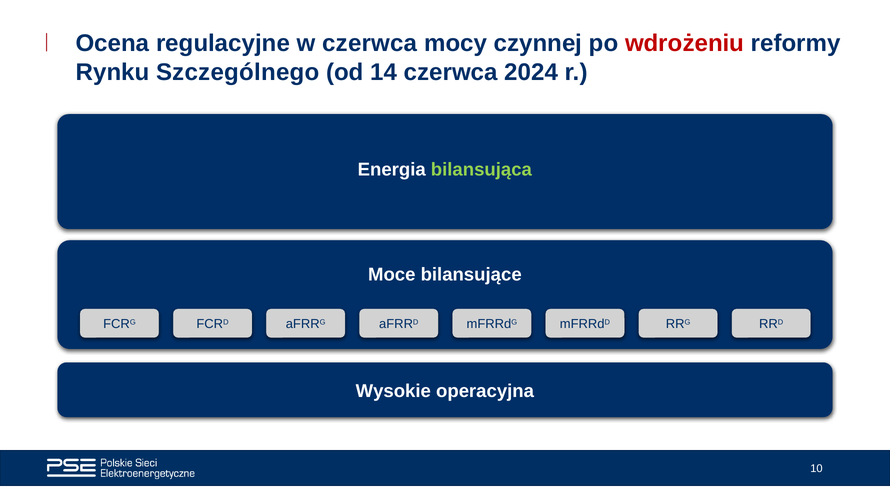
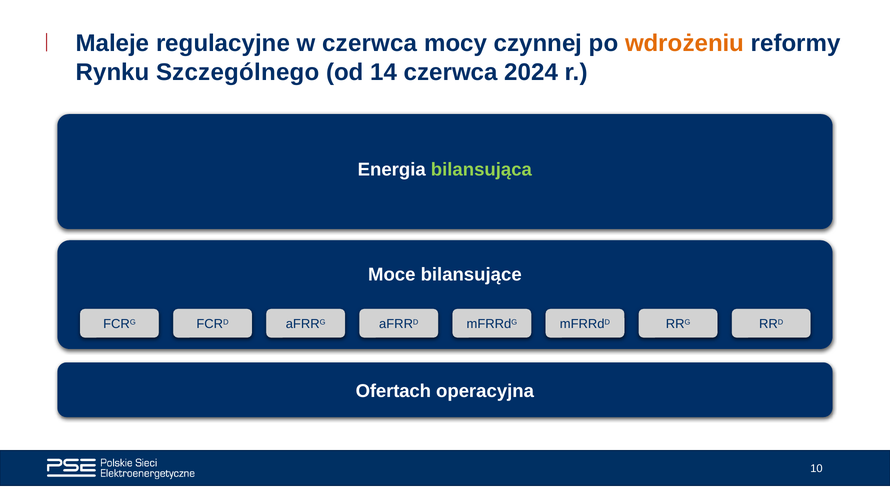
Ocena: Ocena -> Maleje
wdrożeniu colour: red -> orange
Wysokie: Wysokie -> Ofertach
